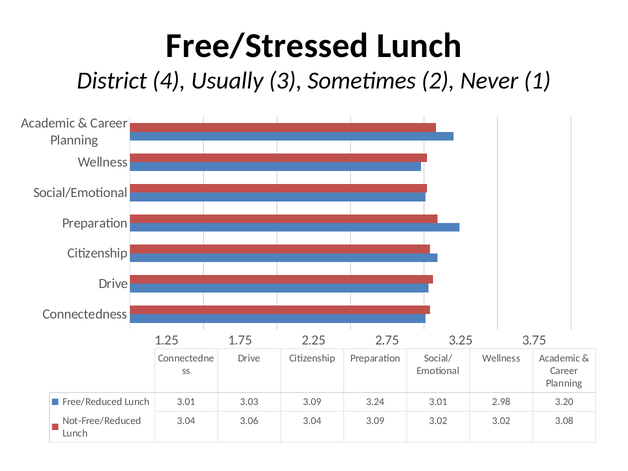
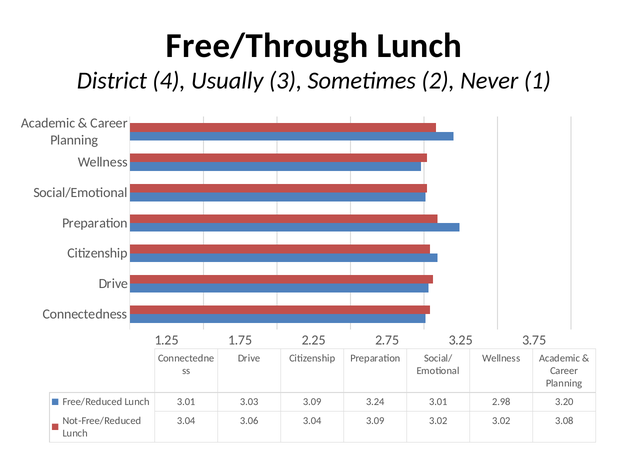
Free/Stressed: Free/Stressed -> Free/Through
